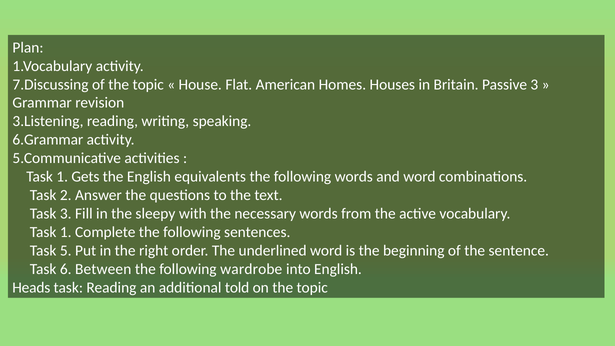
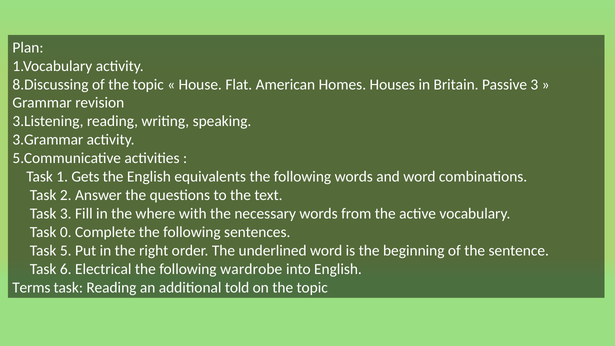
7.Discussing: 7.Discussing -> 8.Discussing
6.Grammar: 6.Grammar -> 3.Grammar
sleepy: sleepy -> where
1 at (66, 232): 1 -> 0
Between: Between -> Electrical
Heads: Heads -> Terms
